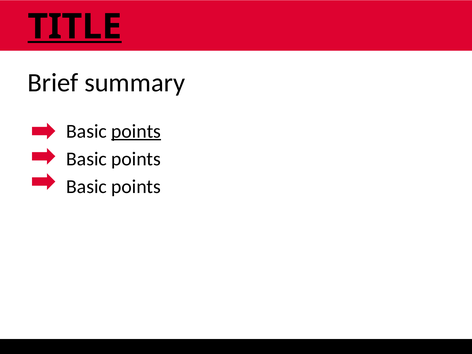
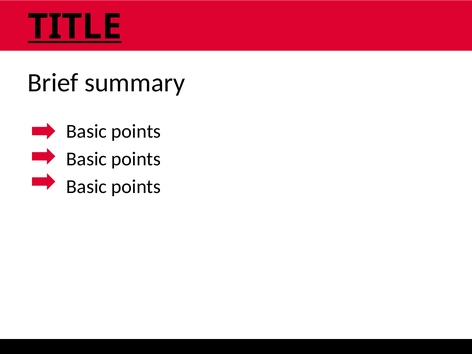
points at (136, 131) underline: present -> none
